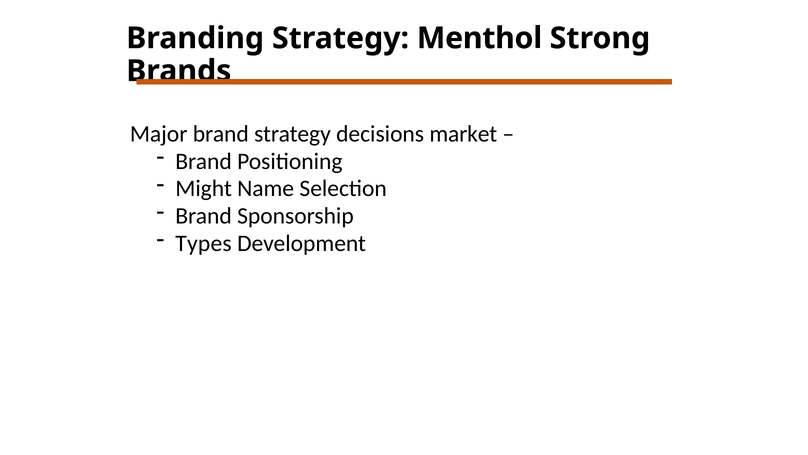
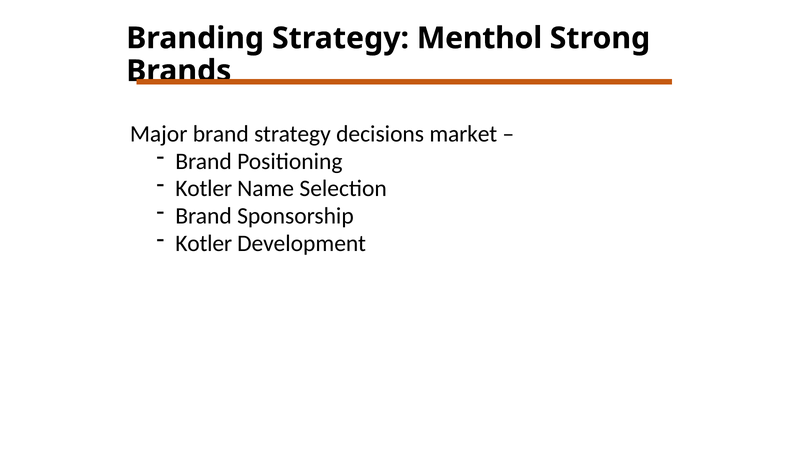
Might at (204, 188): Might -> Kotler
Types at (204, 243): Types -> Kotler
